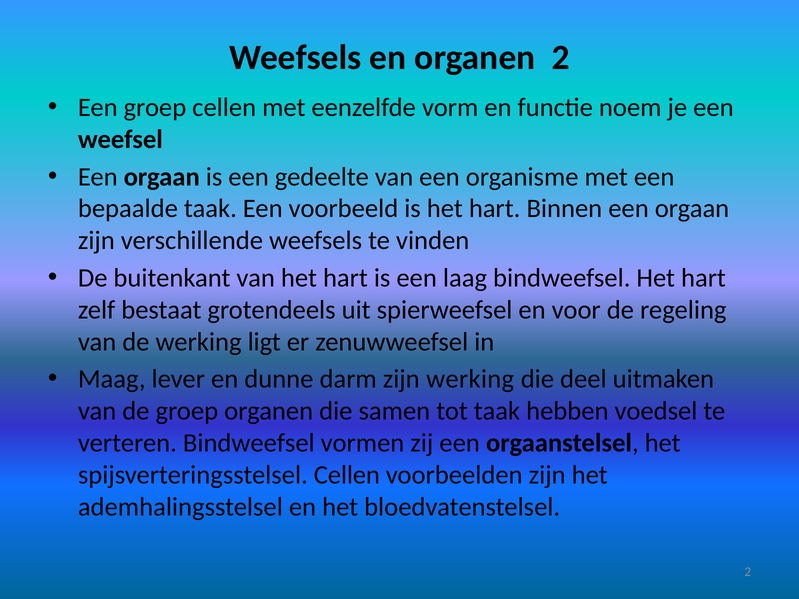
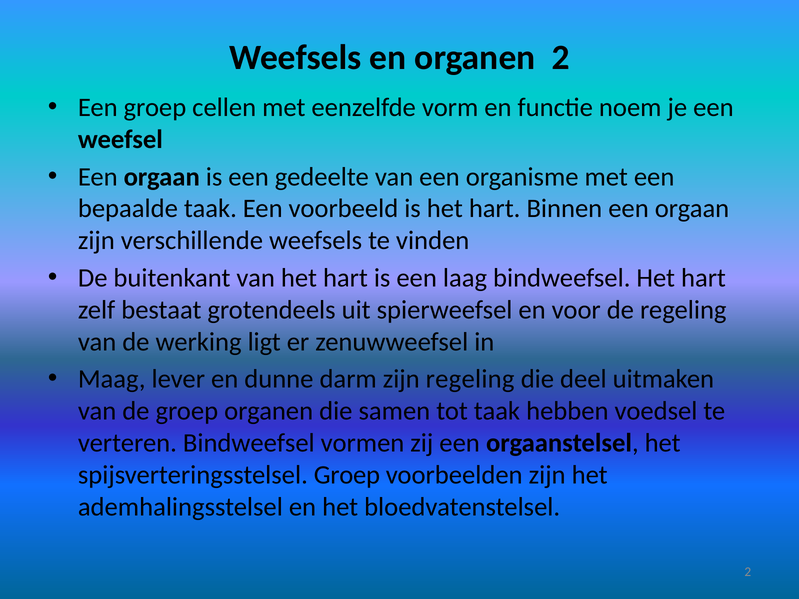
zijn werking: werking -> regeling
spijsverteringsstelsel Cellen: Cellen -> Groep
